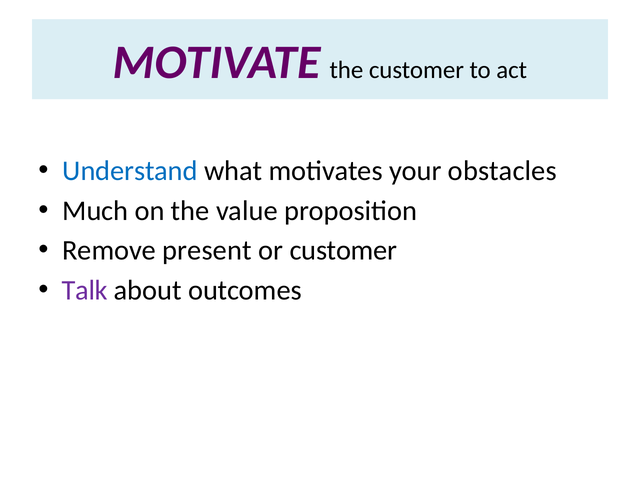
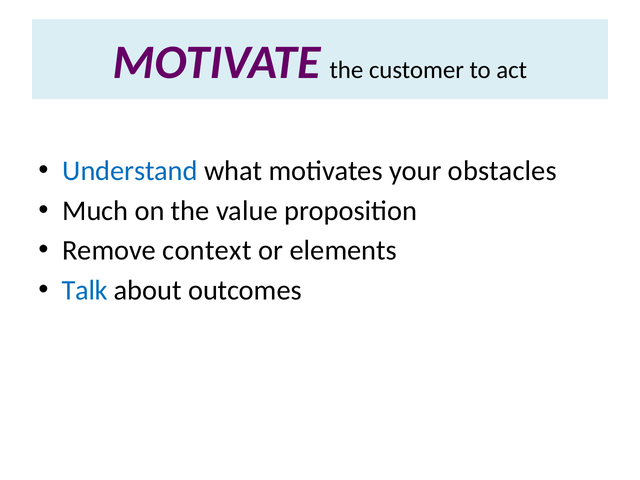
present: present -> context
or customer: customer -> elements
Talk colour: purple -> blue
